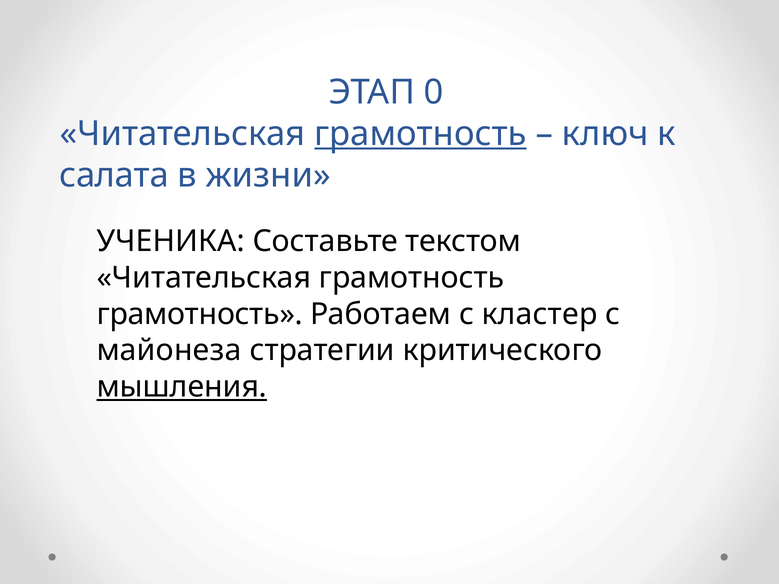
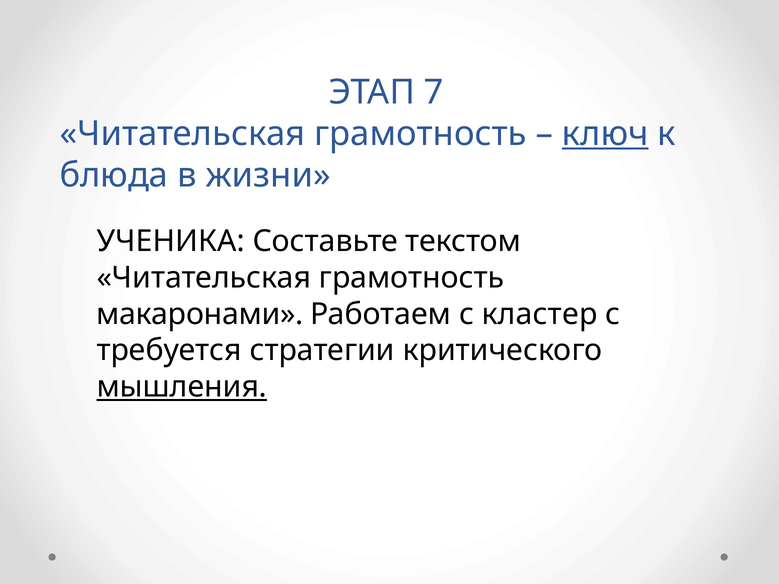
0: 0 -> 7
грамотность at (421, 134) underline: present -> none
ключ underline: none -> present
салата: салата -> блюда
грамотность at (200, 314): грамотность -> макаронами
майонеза: майонеза -> требуется
